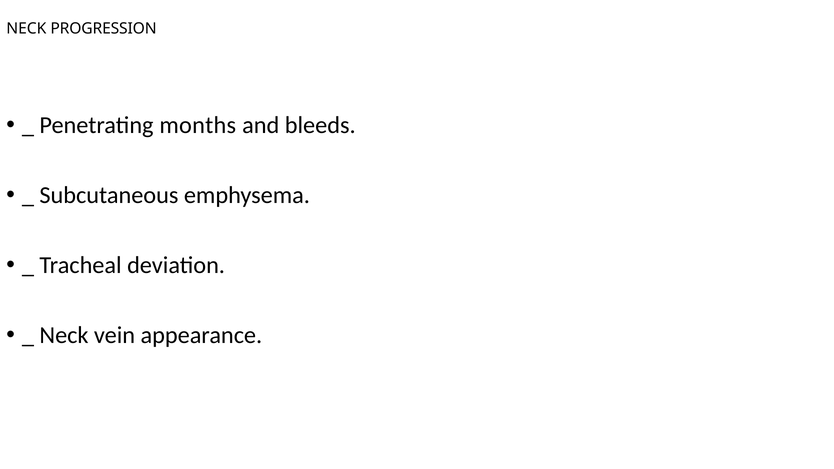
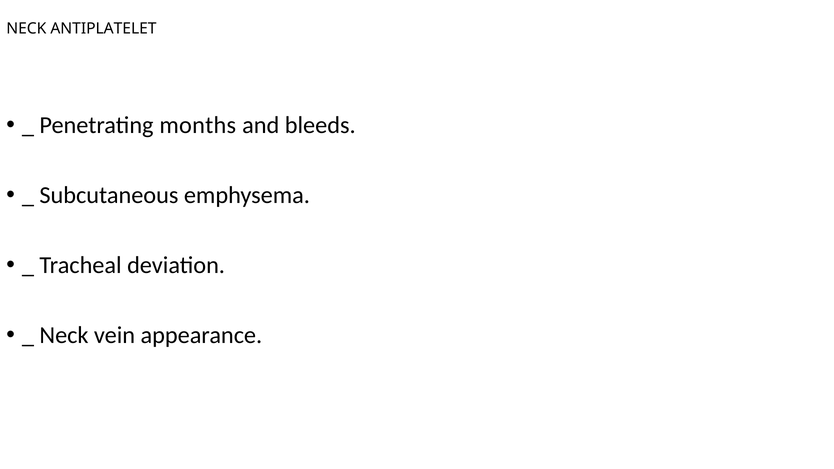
PROGRESSION: PROGRESSION -> ANTIPLATELET
